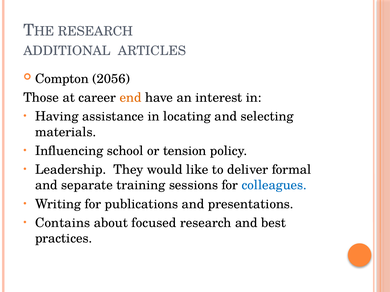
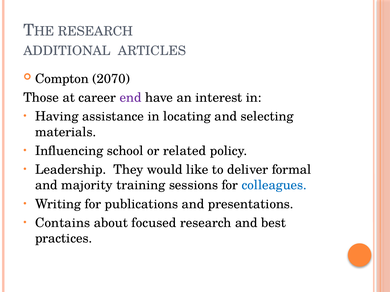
2056: 2056 -> 2070
end colour: orange -> purple
tension: tension -> related
separate: separate -> majority
